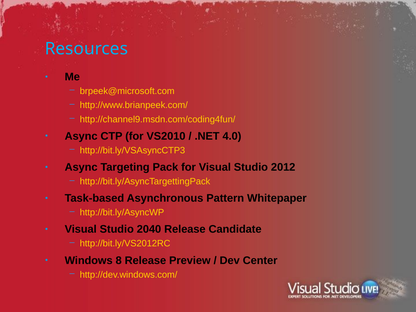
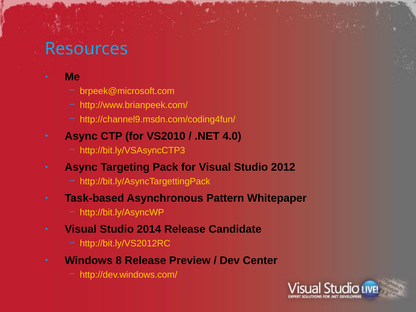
2040: 2040 -> 2014
